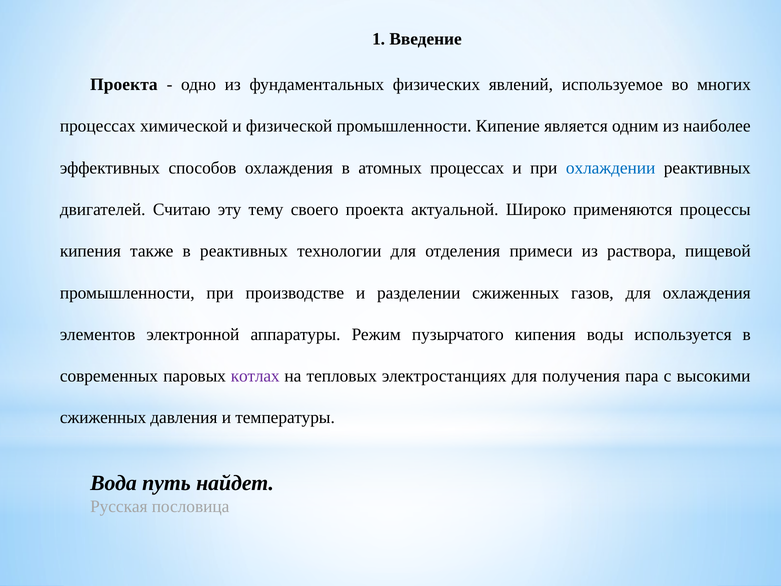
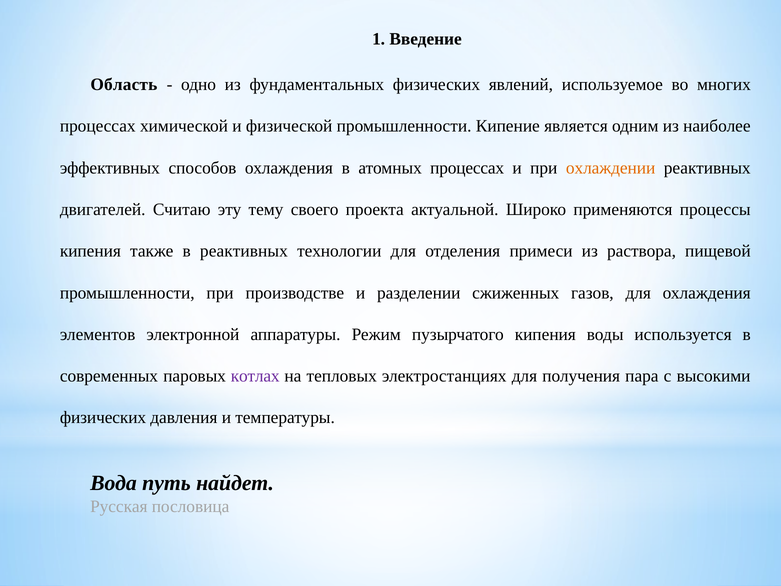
Проекта at (124, 85): Проекта -> Область
охлаждении colour: blue -> orange
сжиженных at (103, 418): сжиженных -> физических
